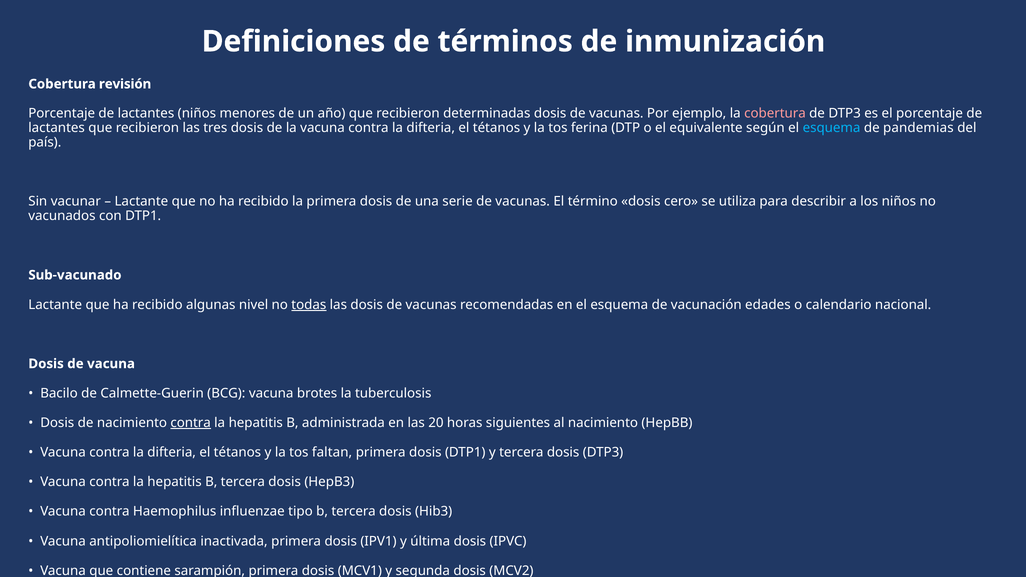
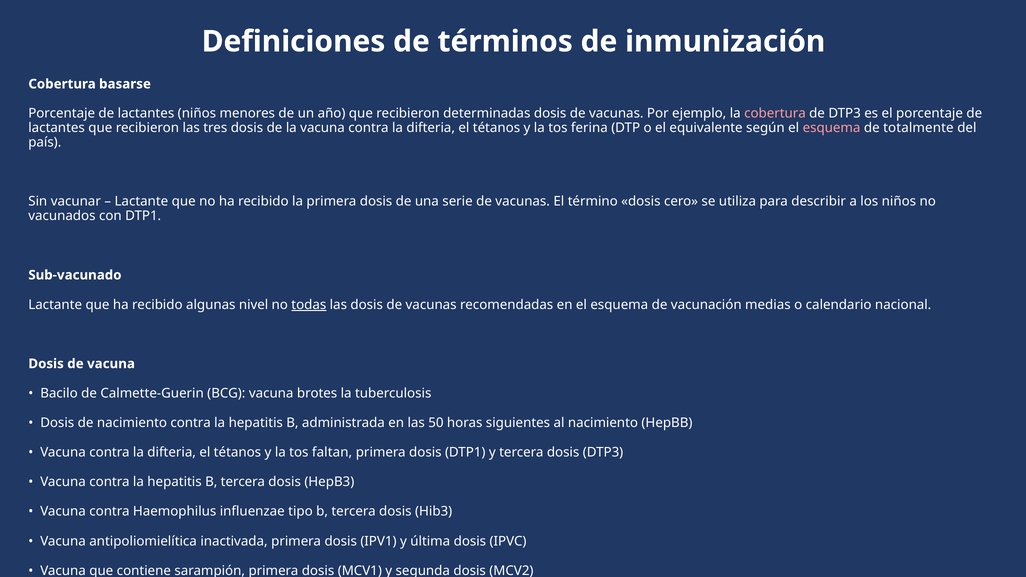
revisión: revisión -> basarse
esquema at (832, 128) colour: light blue -> pink
de pandemias: pandemias -> totalmente
vacunación edades: edades -> medias
contra at (191, 423) underline: present -> none
20: 20 -> 50
